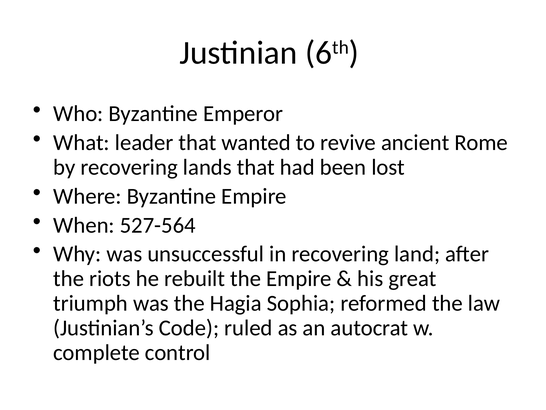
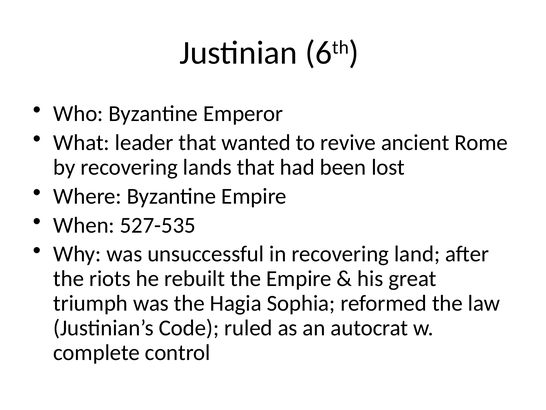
527-564: 527-564 -> 527-535
